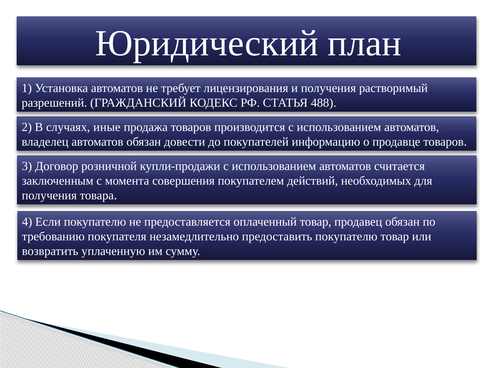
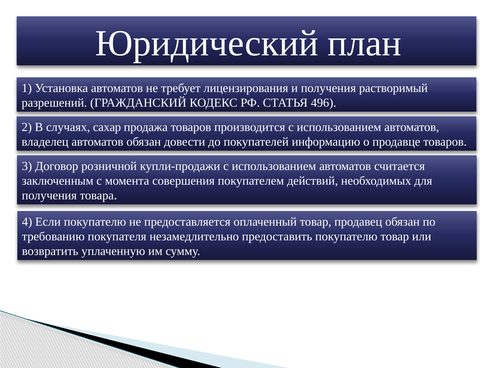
488: 488 -> 496
иные: иные -> сахар
